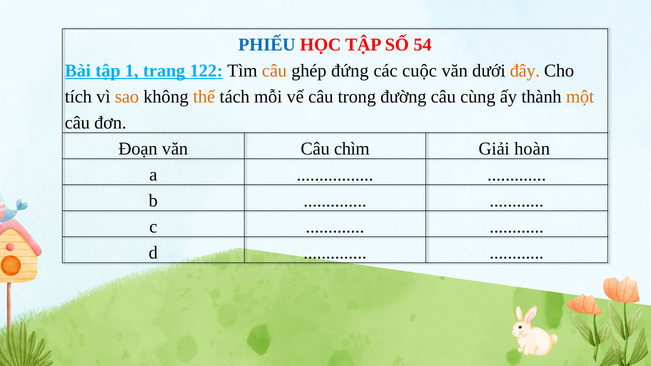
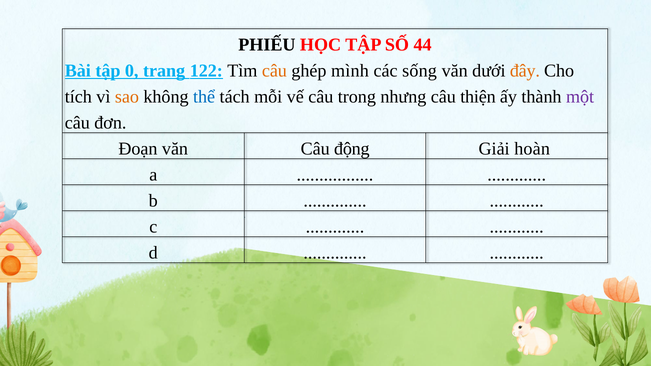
PHIẾU colour: blue -> black
54: 54 -> 44
1: 1 -> 0
đứng: đứng -> mình
cuộc: cuộc -> sống
thể colour: orange -> blue
đường: đường -> nhưng
cùng: cùng -> thiện
một colour: orange -> purple
chìm: chìm -> động
